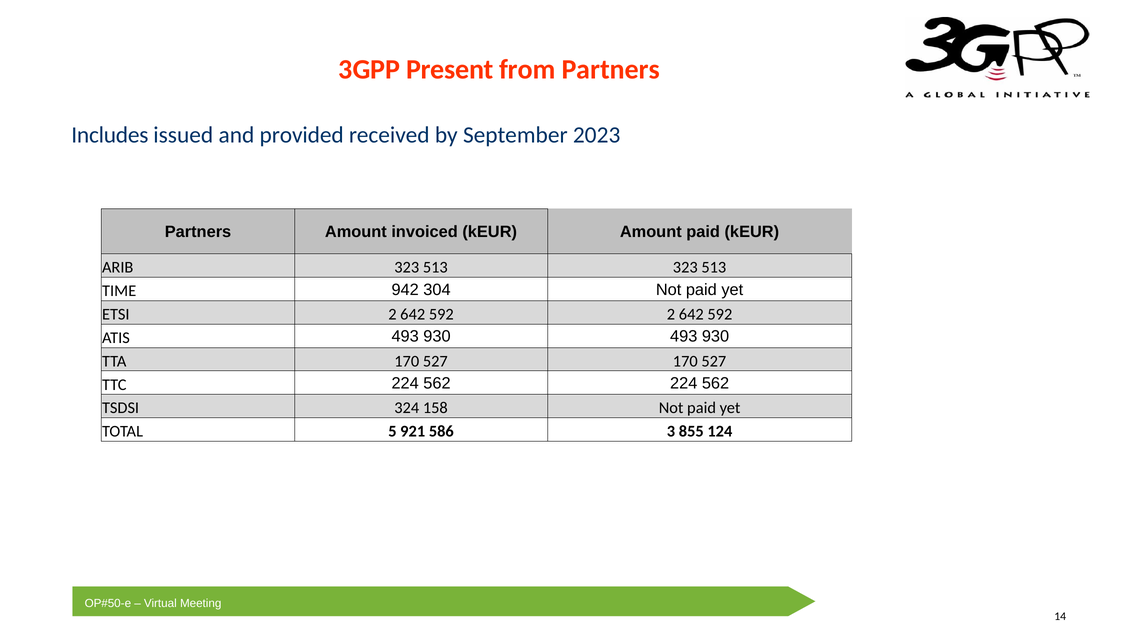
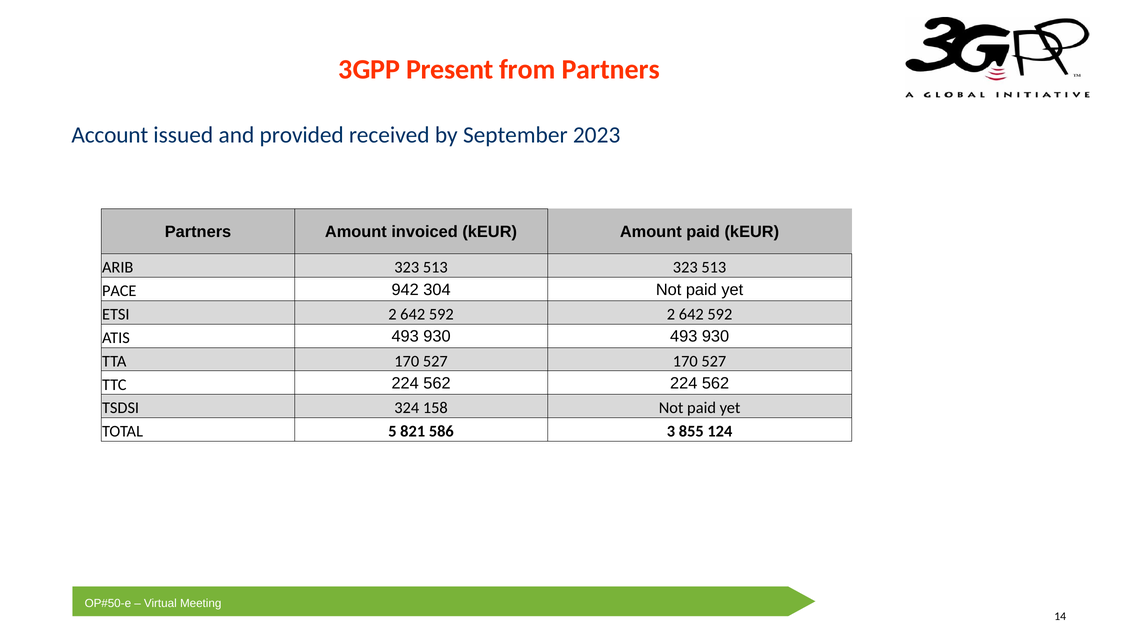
Includes: Includes -> Account
TIME: TIME -> PACE
921: 921 -> 821
